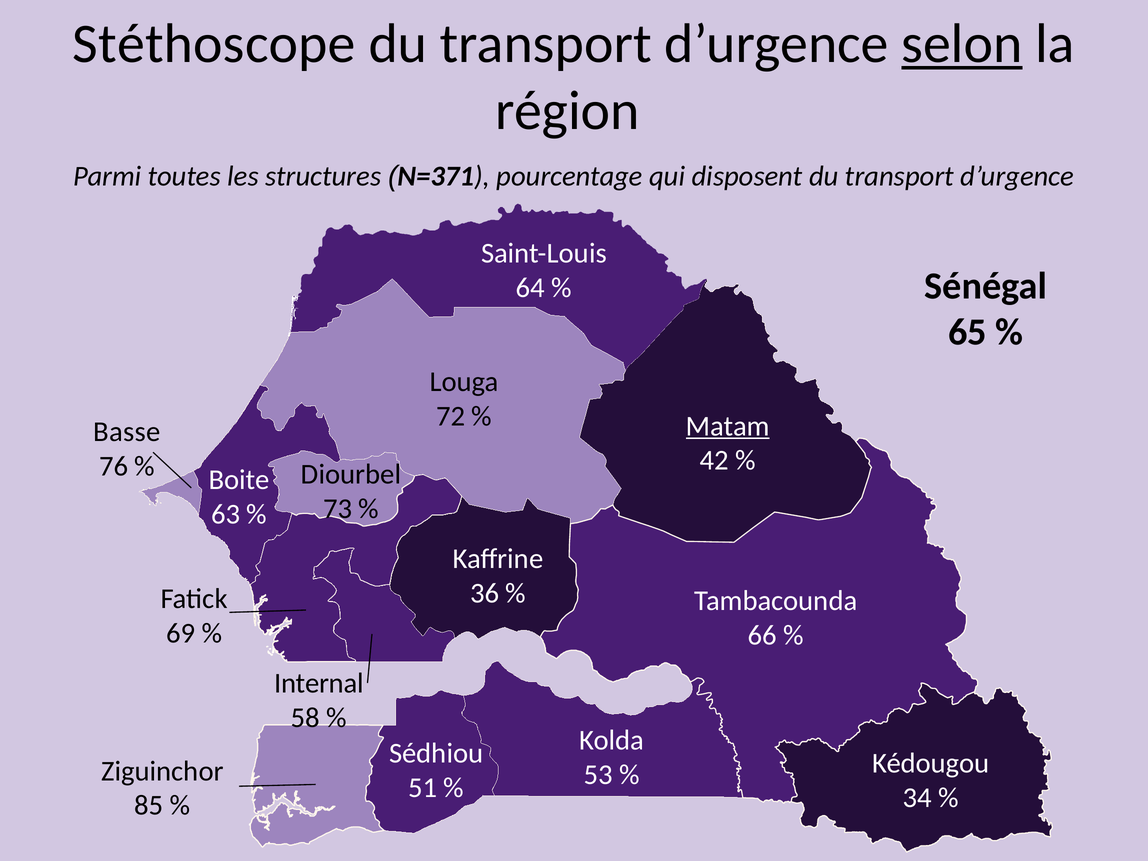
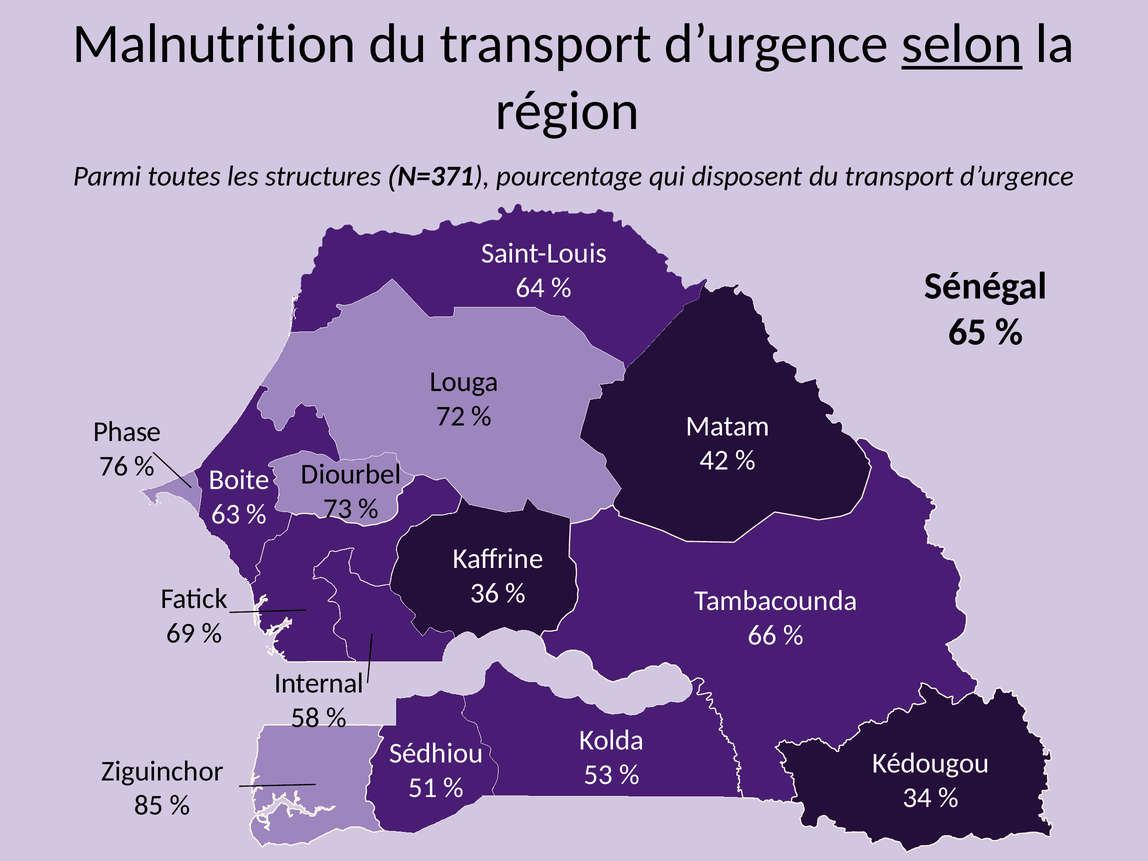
Stéthoscope: Stéthoscope -> Malnutrition
Matam underline: present -> none
Basse: Basse -> Phase
